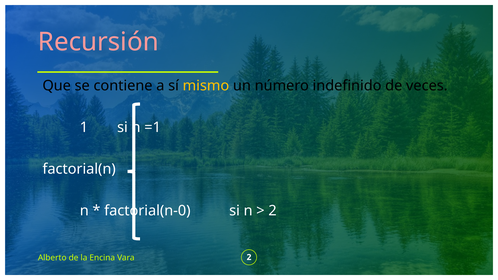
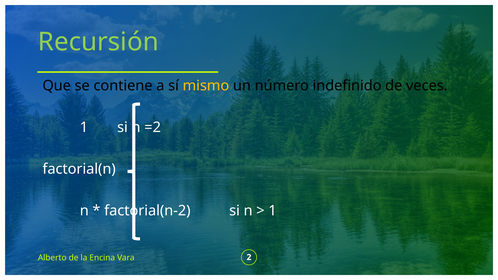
Recursión colour: pink -> light green
=1: =1 -> =2
factorial(n-0: factorial(n-0 -> factorial(n-2
2 at (273, 211): 2 -> 1
